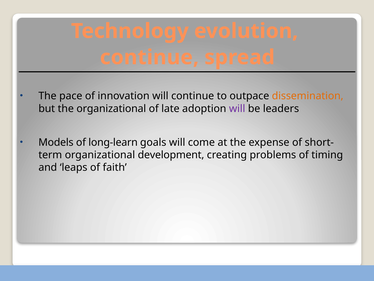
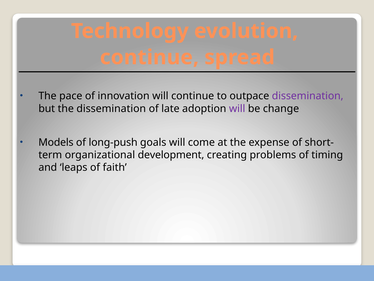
dissemination at (308, 96) colour: orange -> purple
the organizational: organizational -> dissemination
leaders: leaders -> change
long-learn: long-learn -> long-push
